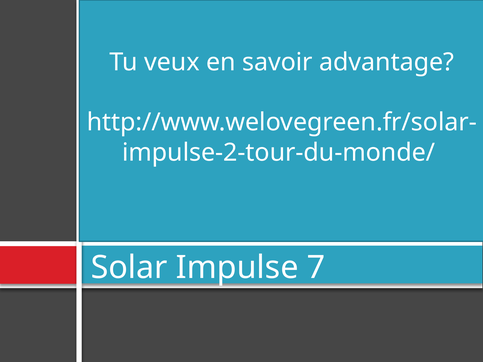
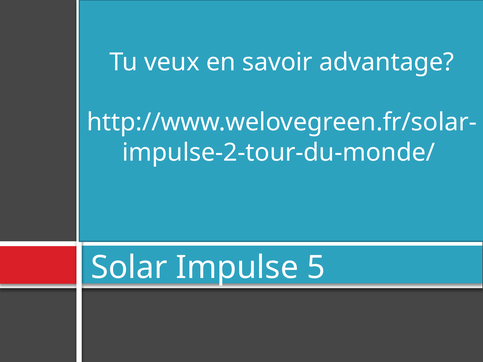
7: 7 -> 5
